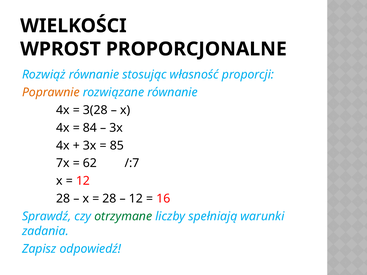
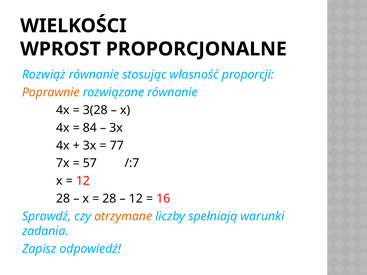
85: 85 -> 77
62: 62 -> 57
otrzymane colour: green -> orange
